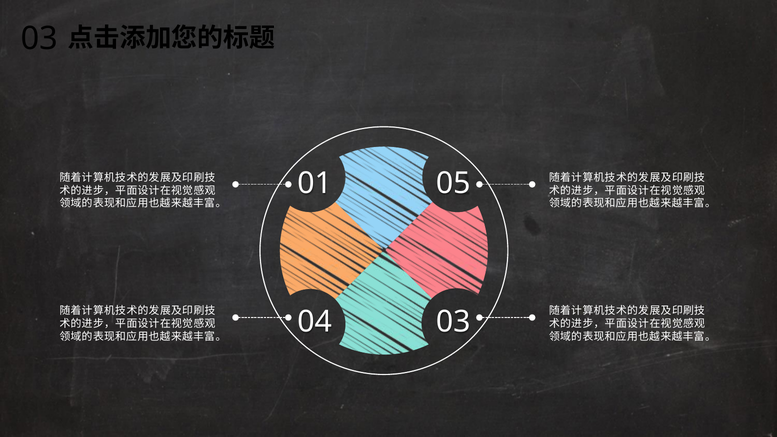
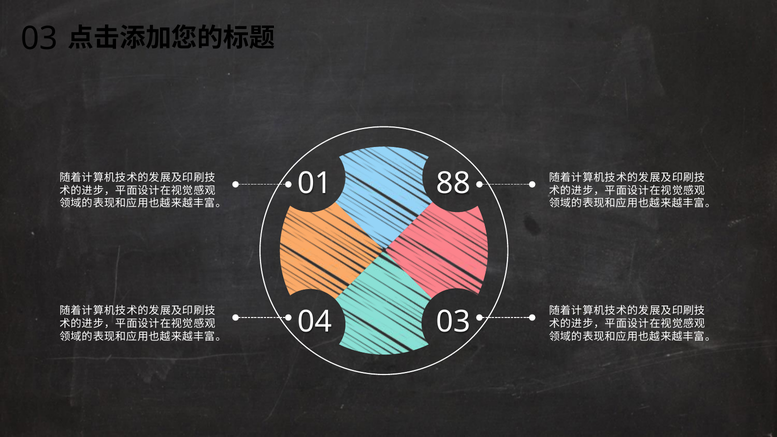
05: 05 -> 88
